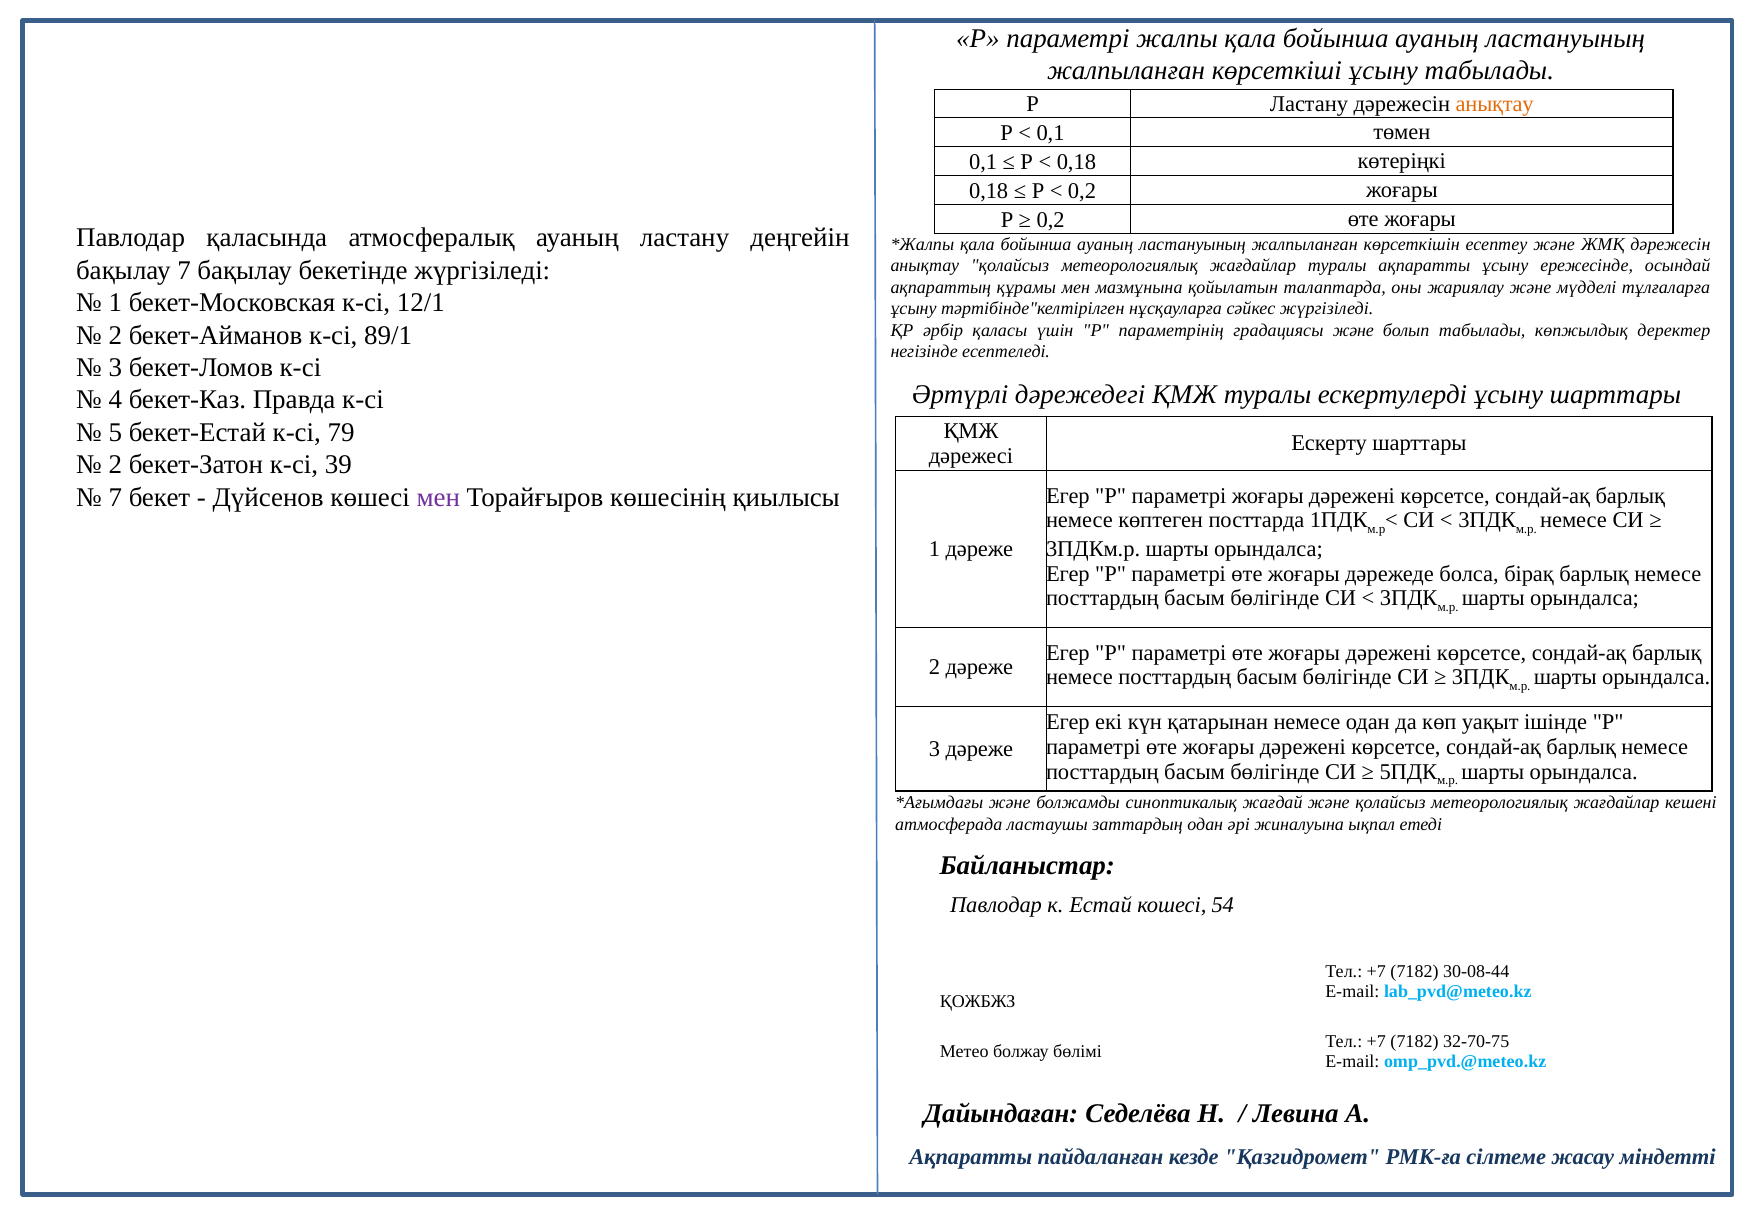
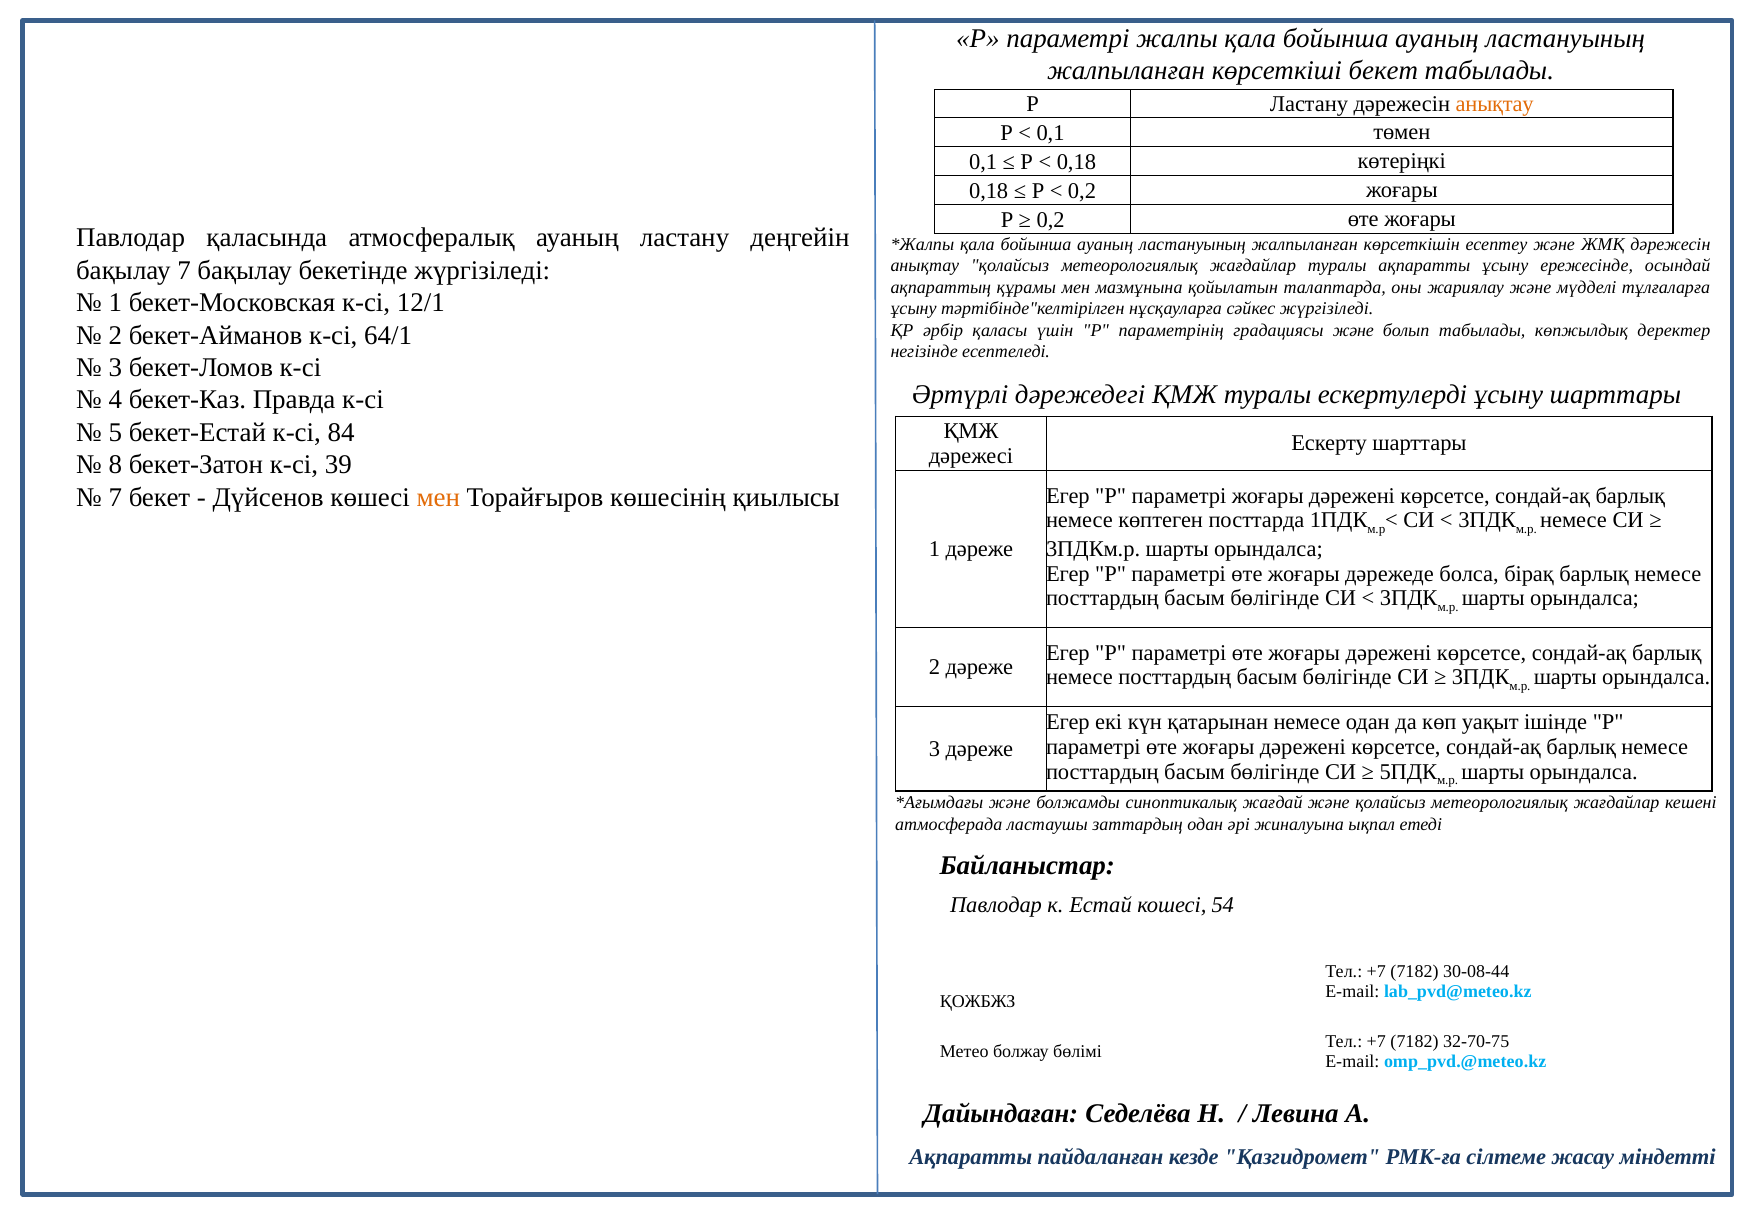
көрсеткіші ұсыну: ұсыну -> бекет
89/1: 89/1 -> 64/1
79: 79 -> 84
2 at (115, 465): 2 -> 8
мен at (438, 497) colour: purple -> orange
